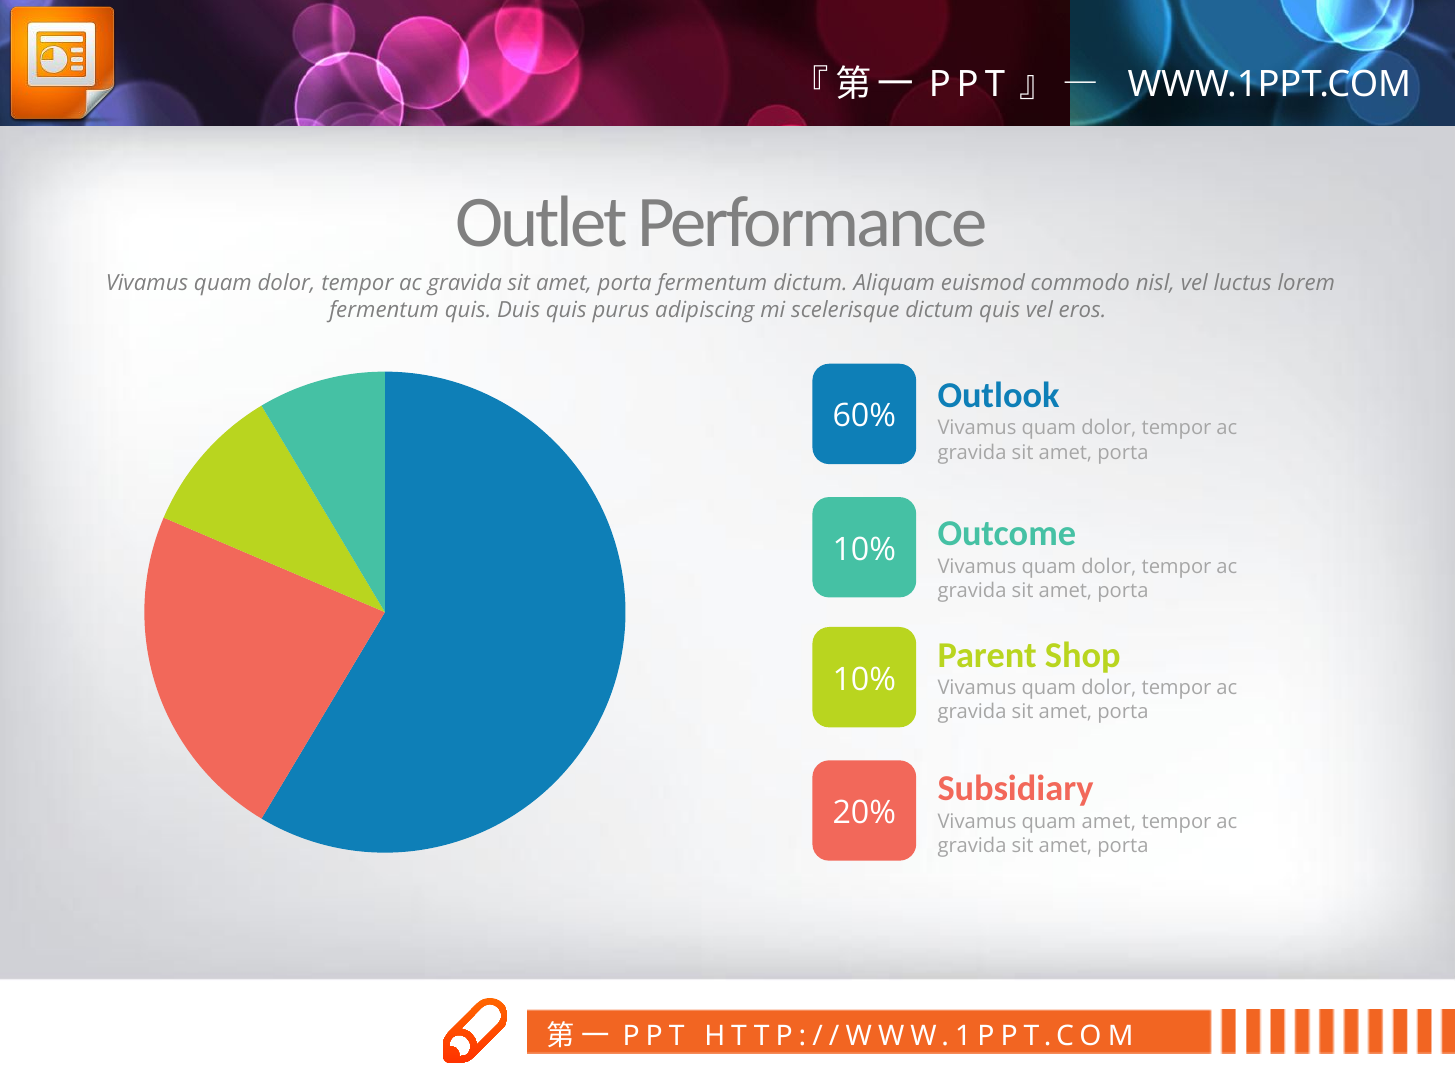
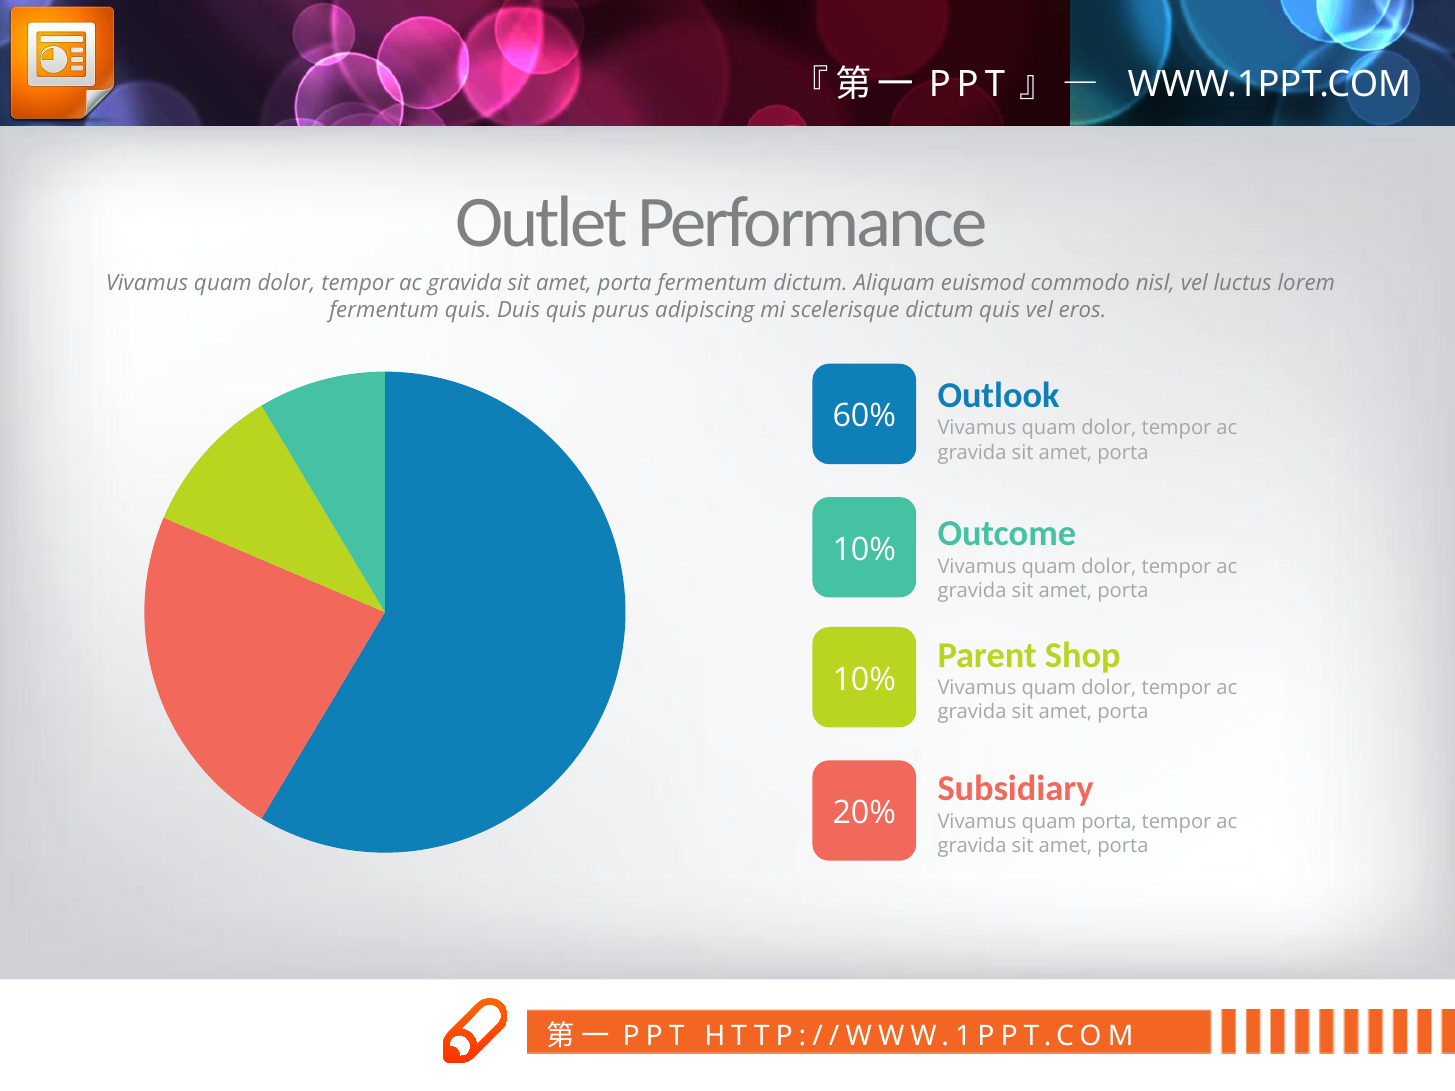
quam amet: amet -> porta
